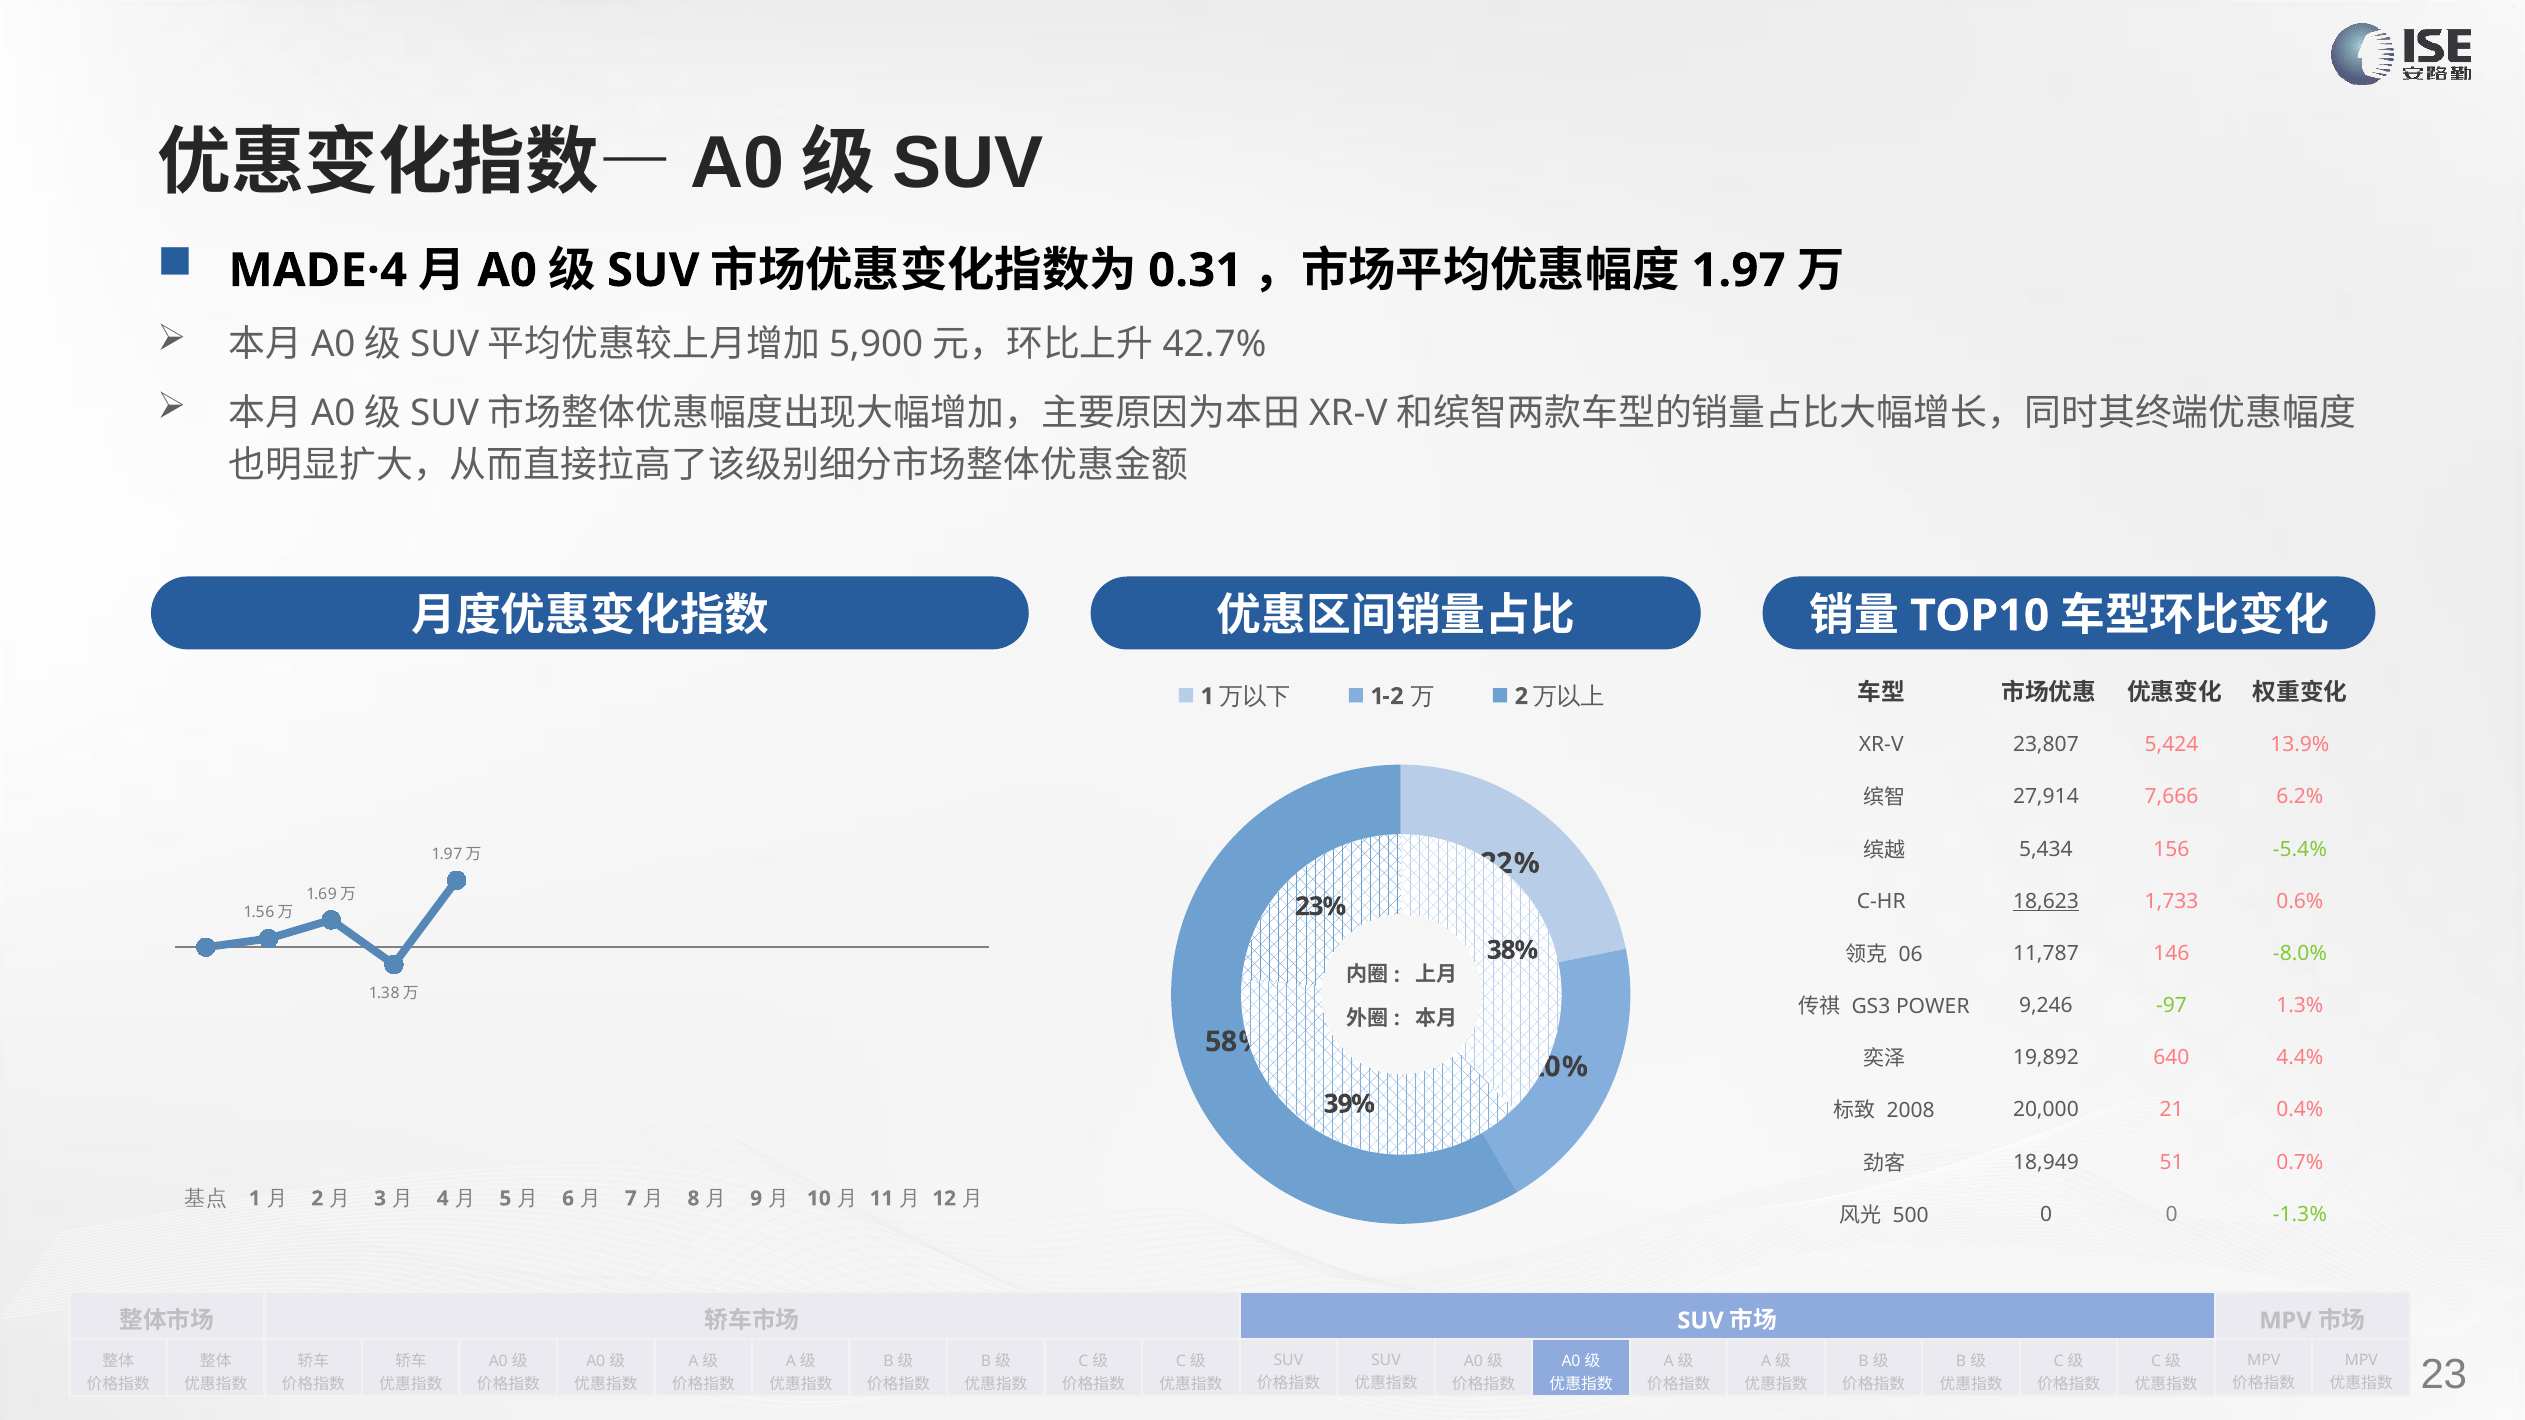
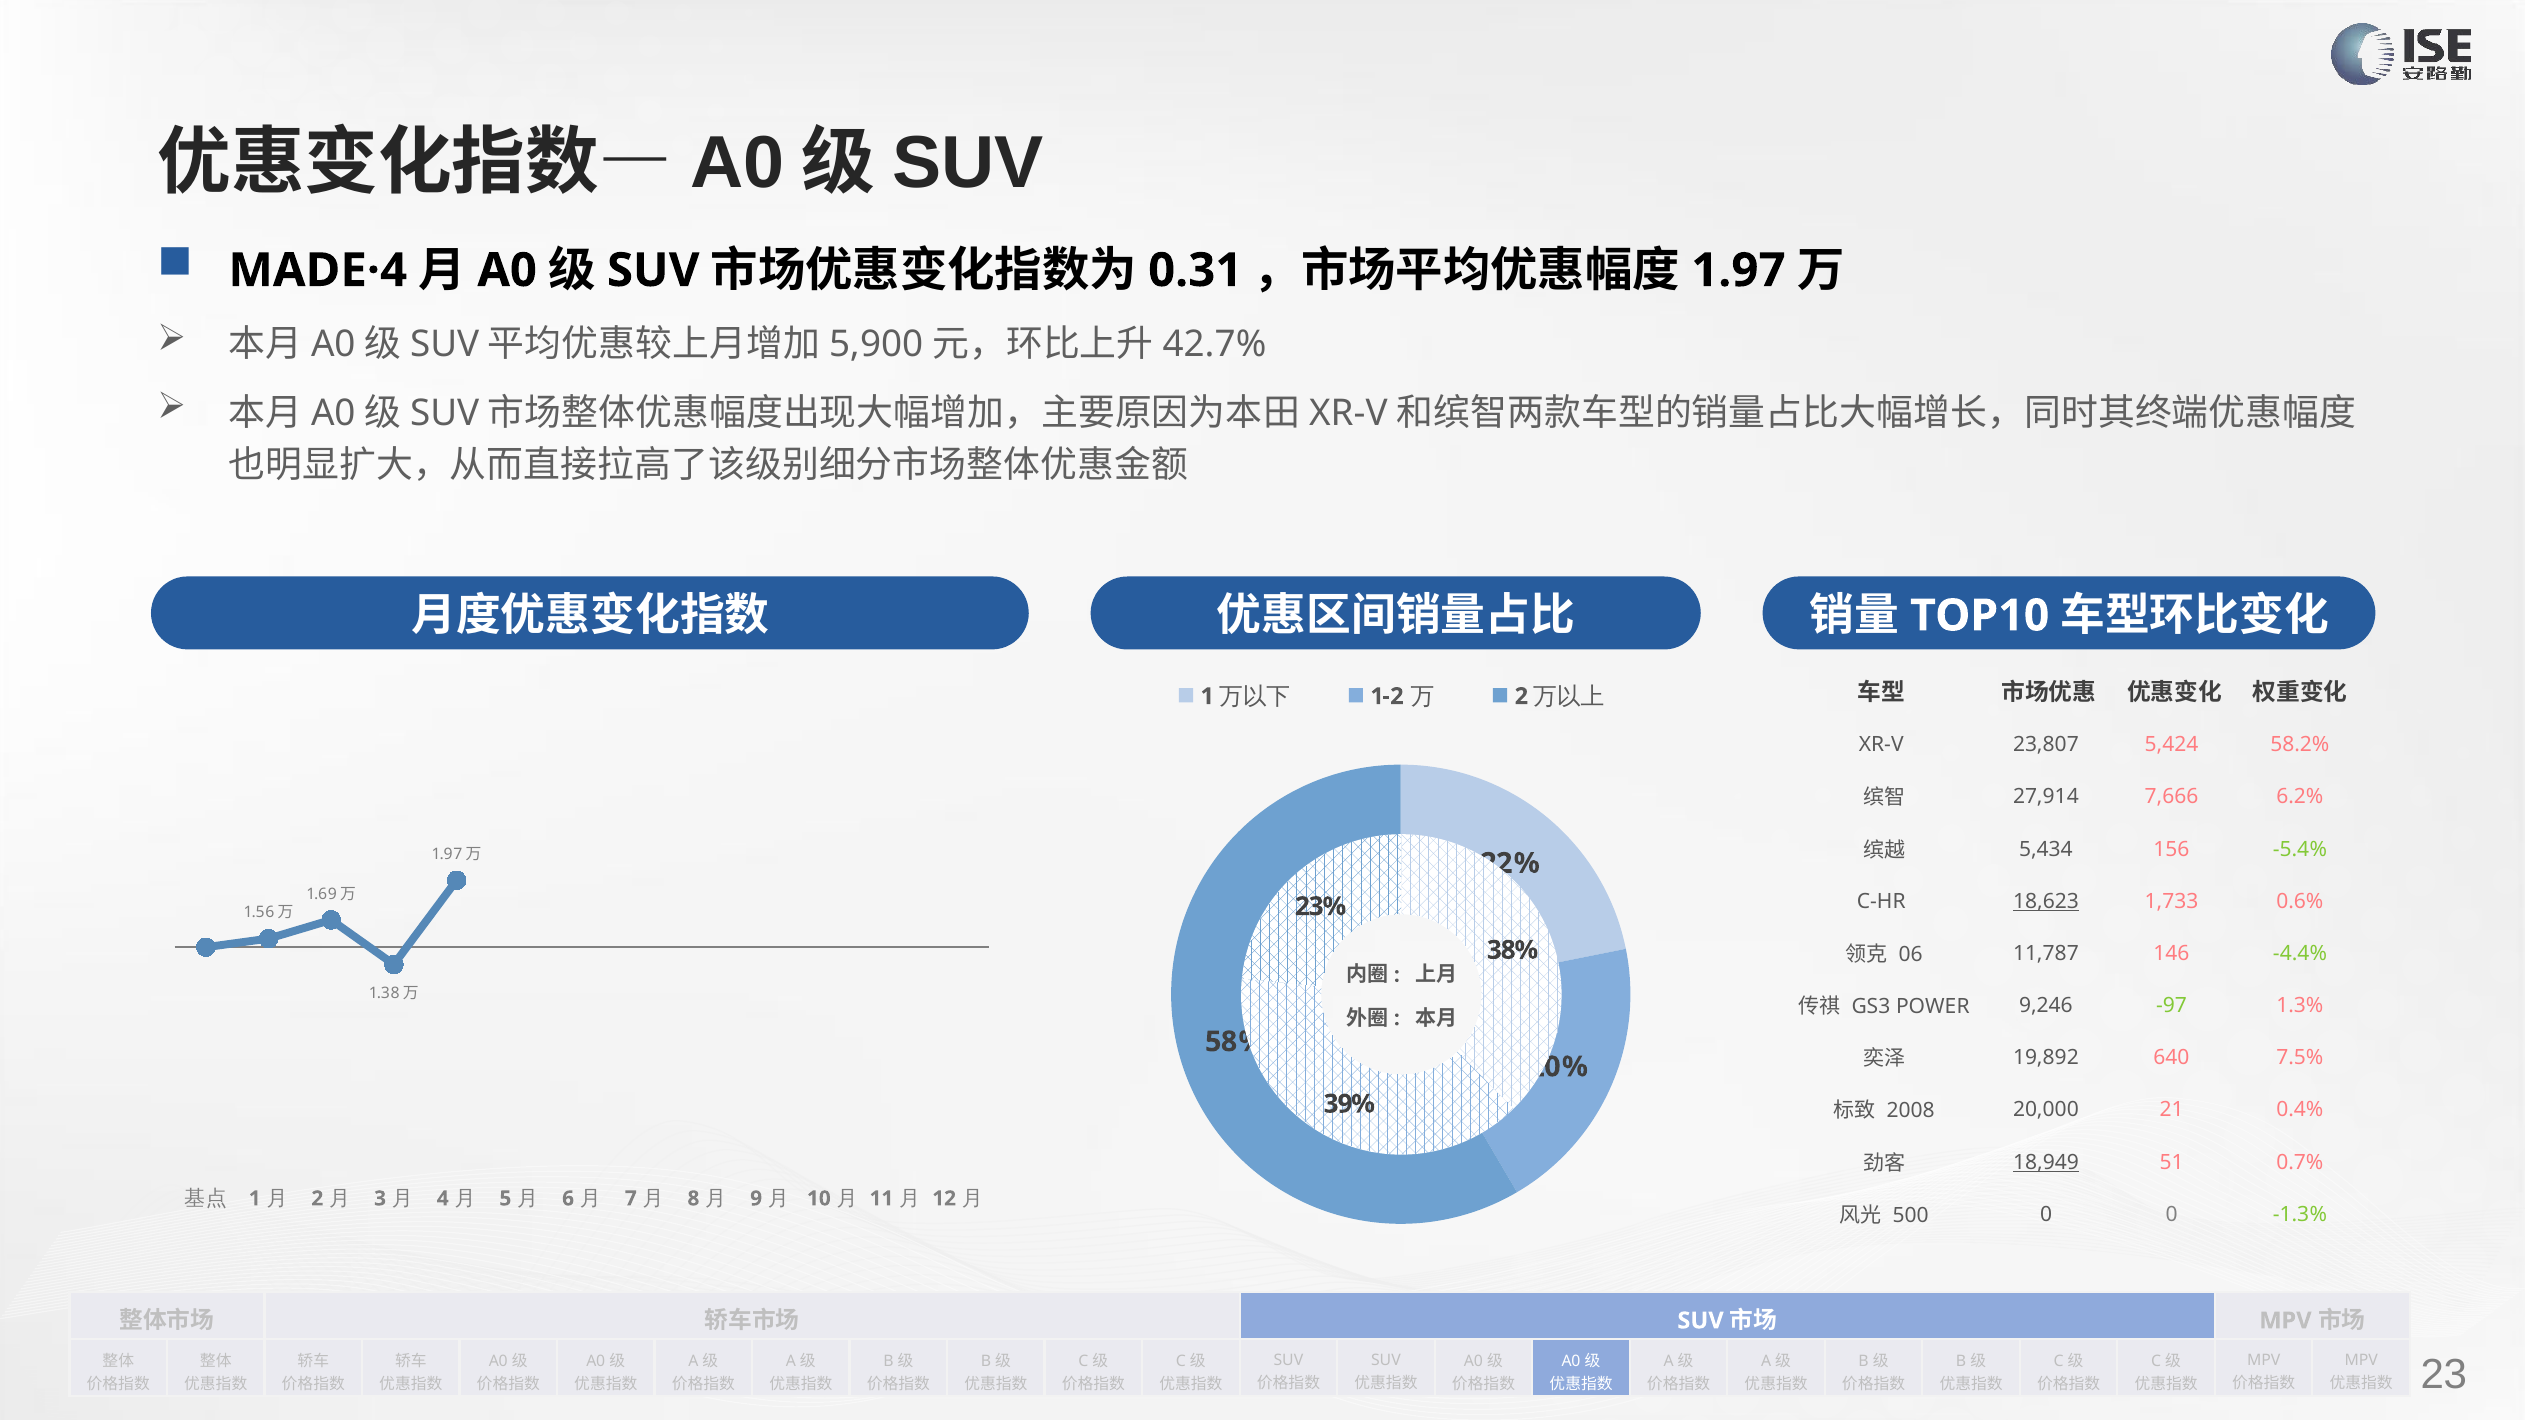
13.9%: 13.9% -> 58.2%
-8.0%: -8.0% -> -4.4%
4.4%: 4.4% -> 7.5%
18,949 underline: none -> present
